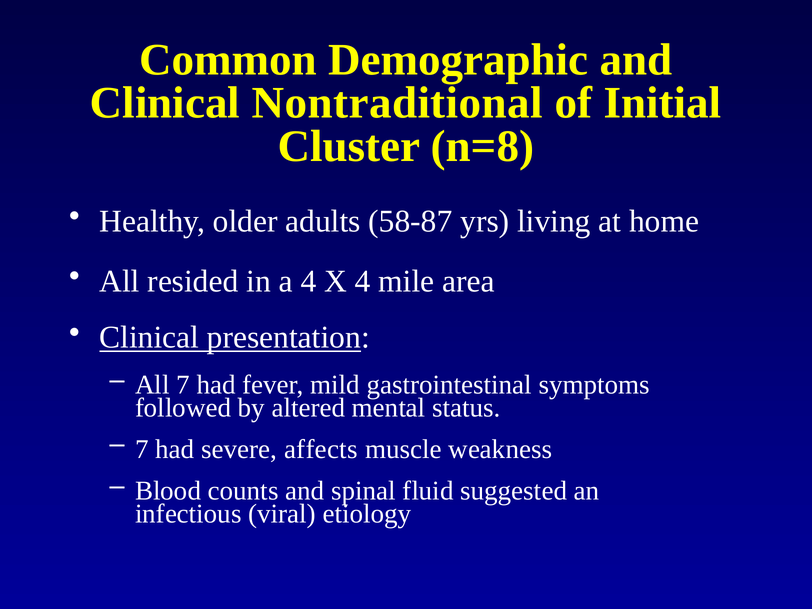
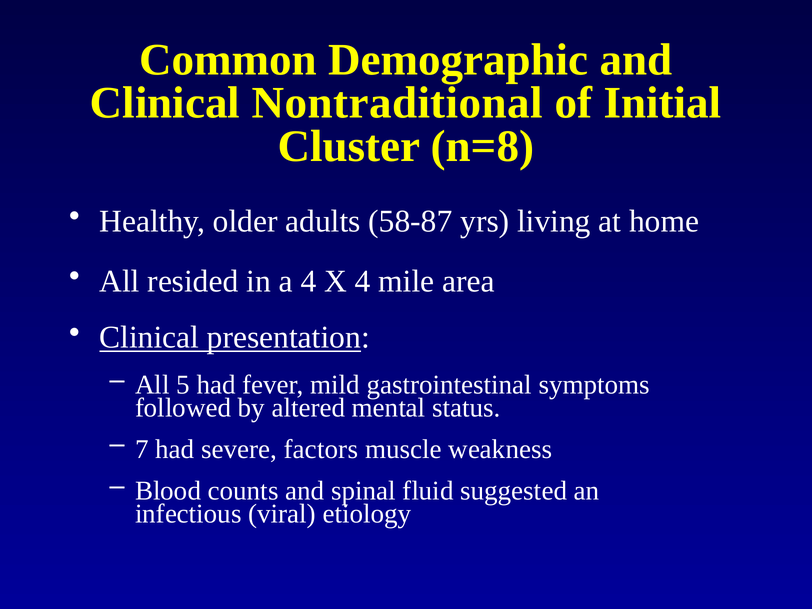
All 7: 7 -> 5
affects: affects -> factors
